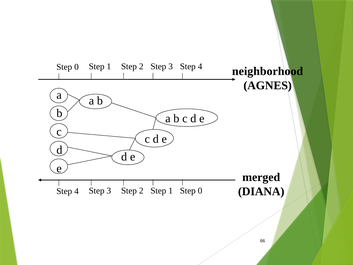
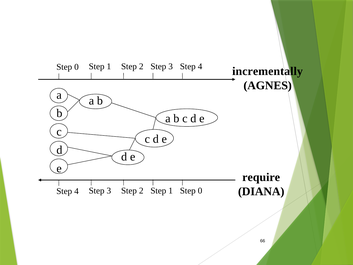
neighborhood: neighborhood -> incrementally
merged: merged -> require
